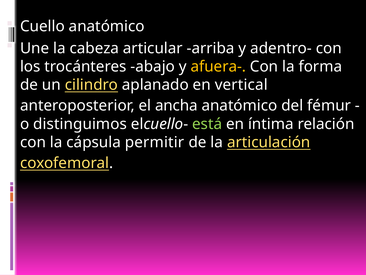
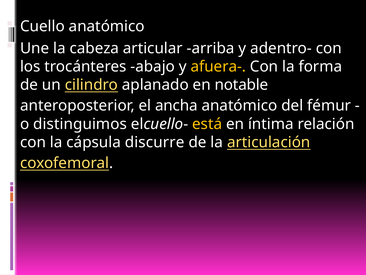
vertical: vertical -> notable
está colour: light green -> yellow
permitir: permitir -> discurre
